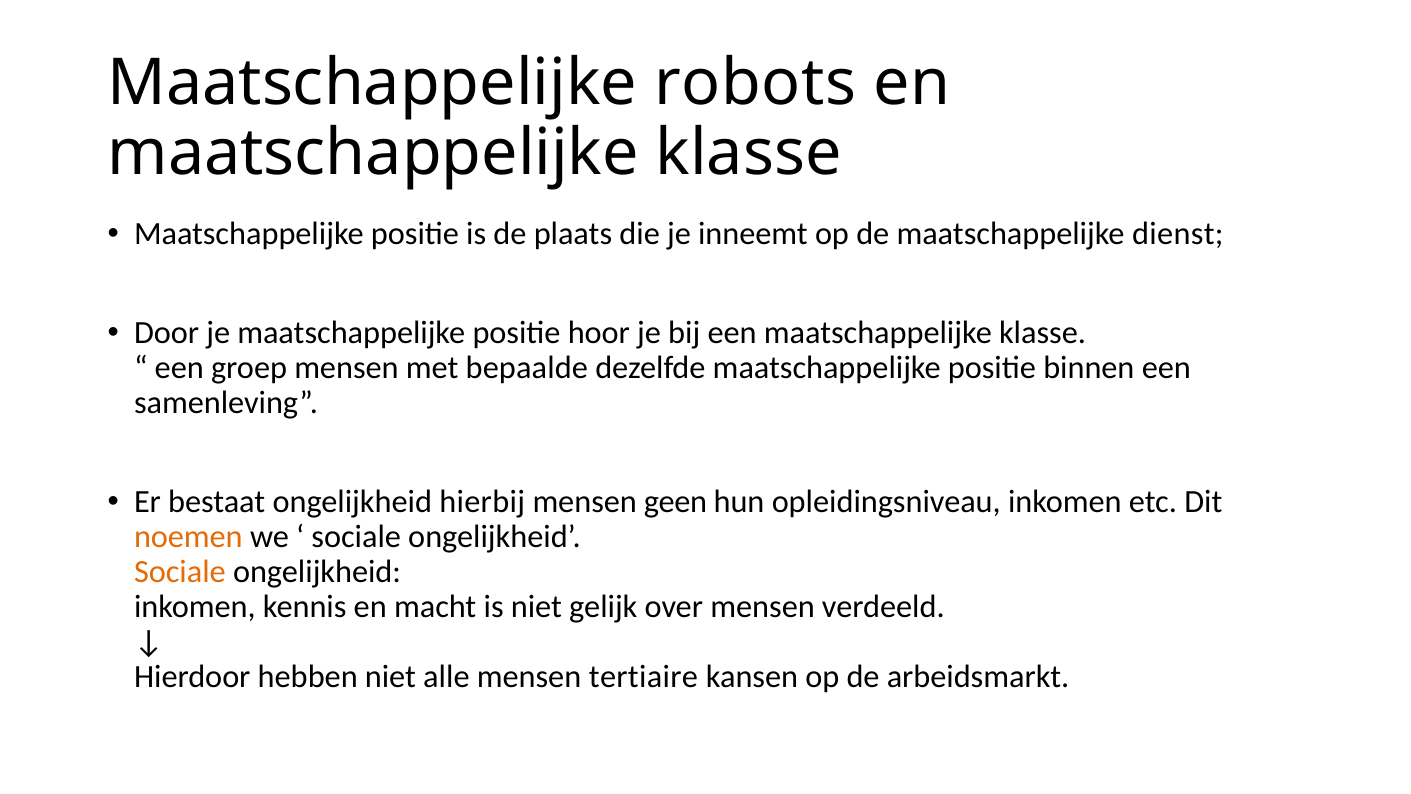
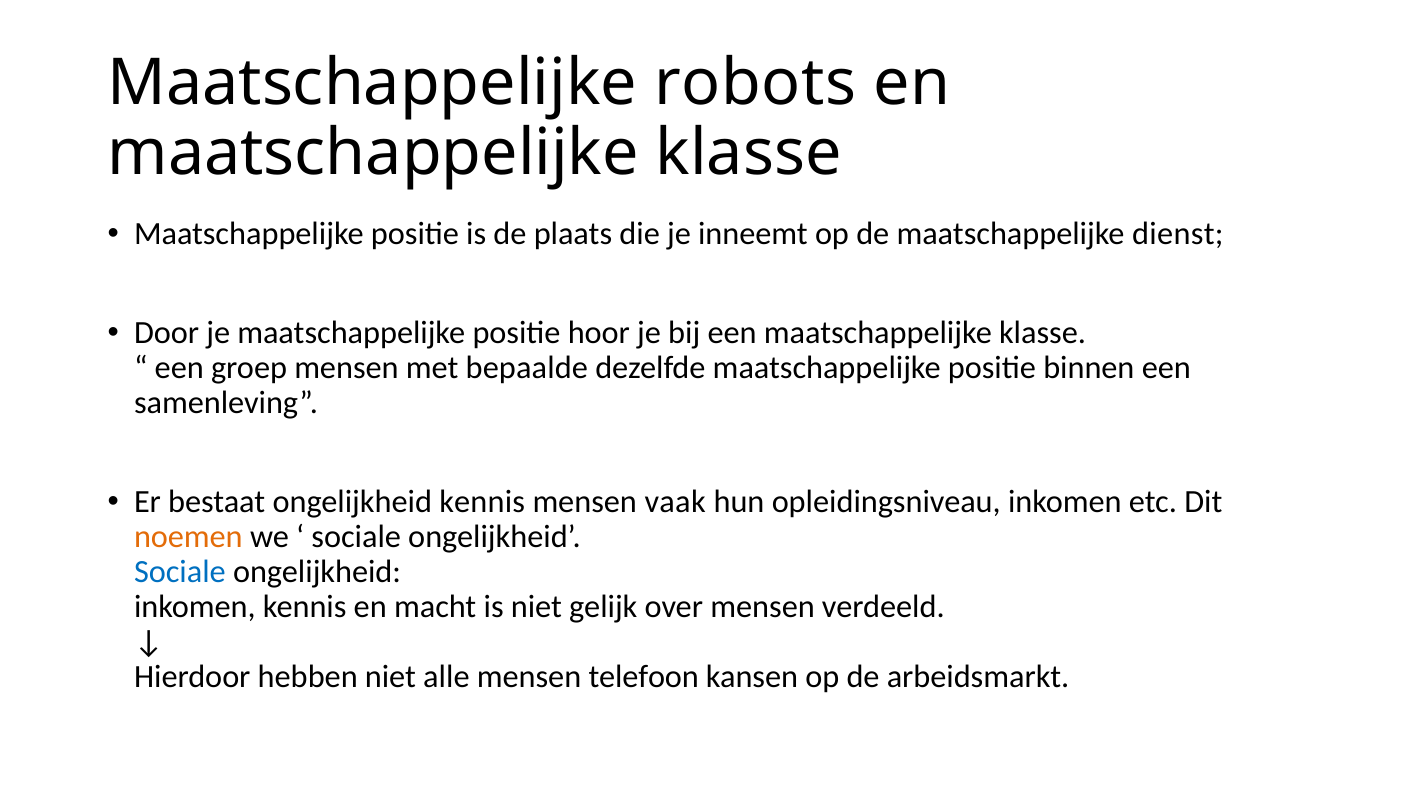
ongelijkheid hierbij: hierbij -> kennis
geen: geen -> vaak
Sociale at (180, 572) colour: orange -> blue
tertiaire: tertiaire -> telefoon
